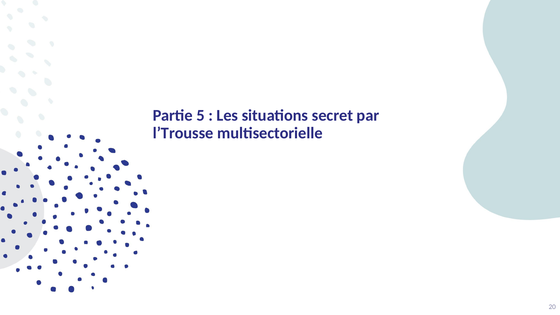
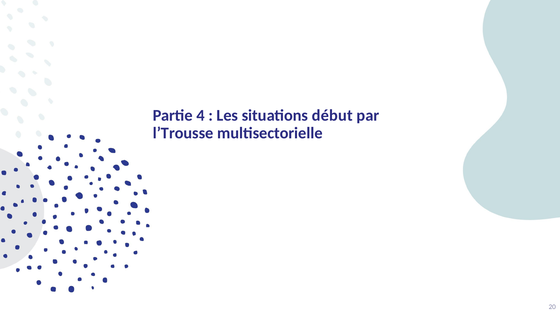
5: 5 -> 4
secret: secret -> début
